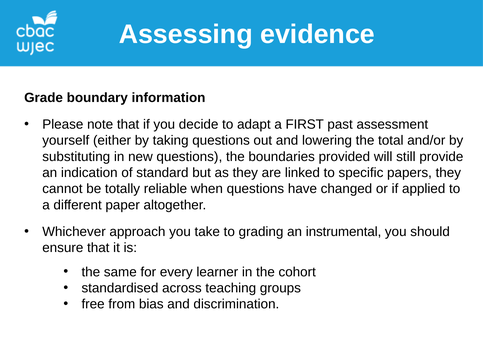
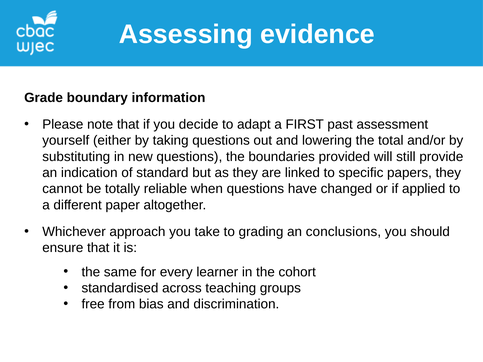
instrumental: instrumental -> conclusions
